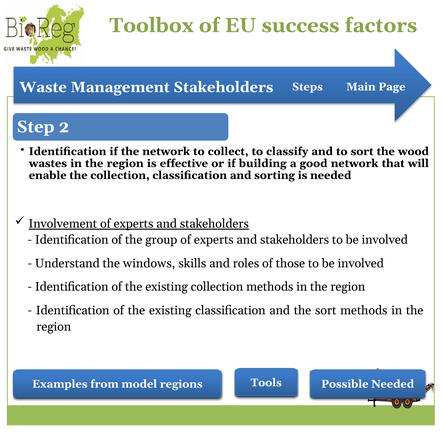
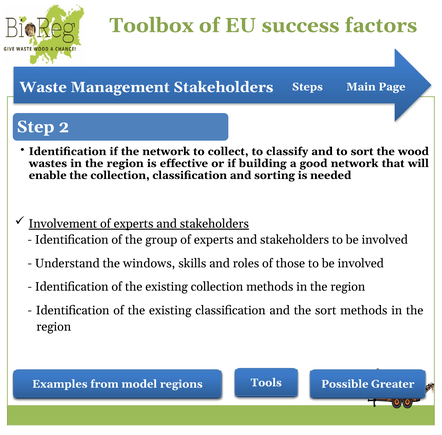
Possible Needed: Needed -> Greater
